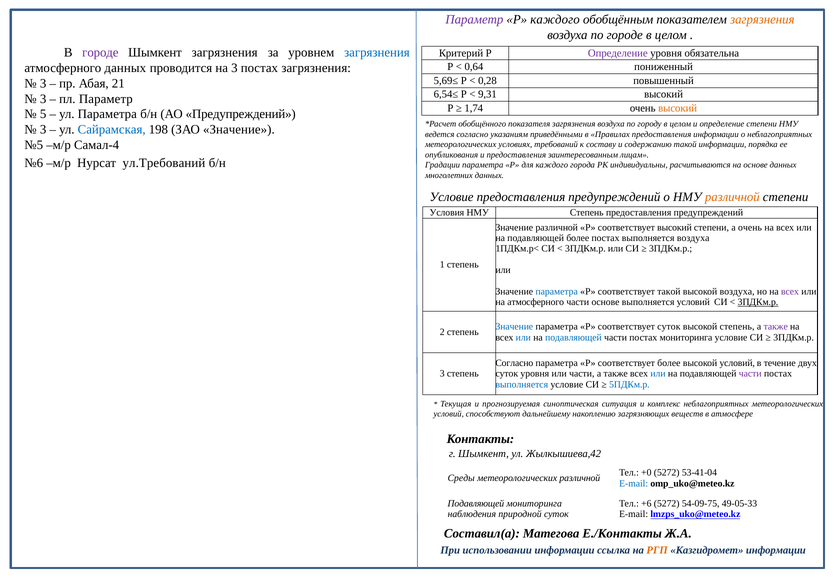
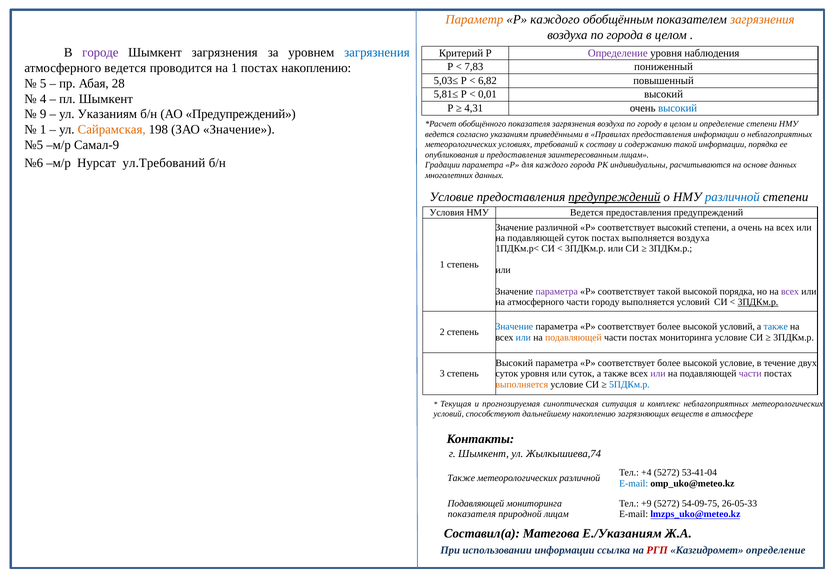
Параметр at (474, 20) colour: purple -> orange
по городе: городе -> города
обязательна: обязательна -> наблюдения
0,64: 0,64 -> 7,83
атмосферного данных: данных -> ведется
на 3: 3 -> 1
постах загрязнения: загрязнения -> накоплению
5,69≤: 5,69≤ -> 5,03≤
0,28: 0,28 -> 6,82
3 at (43, 83): 3 -> 5
21: 21 -> 28
6,54≤: 6,54≤ -> 5,81≤
9,31: 9,31 -> 0,01
3 at (43, 99): 3 -> 4
пл Параметр: Параметр -> Шымкент
1,74: 1,74 -> 4,31
высокий at (678, 108) colour: orange -> blue
5: 5 -> 9
ул Параметра: Параметра -> Указаниям
3 at (43, 130): 3 -> 1
Сайрамская colour: blue -> orange
Самал-4: Самал-4 -> Самал-9
предупреждений at (614, 197) underline: none -> present
различной at (732, 197) colour: orange -> blue
Степень at (587, 213): Степень -> Ведется
подавляющей более: более -> суток
параметра at (557, 292) colour: blue -> purple
высокой воздуха: воздуха -> порядка
части основе: основе -> городу
суток at (669, 327): суток -> более
высокой степень: степень -> условий
также at (776, 327) colour: purple -> blue
подавляющей at (573, 337) colour: blue -> orange
Согласно at (514, 363): Согласно -> Высокий
высокой условий: условий -> условие
или части: части -> суток
или at (658, 374) colour: blue -> purple
выполняется at (522, 385) colour: blue -> orange
Жылкышиева,42: Жылкышиева,42 -> Жылкышиева,74
+0: +0 -> +4
Среды at (461, 478): Среды -> Также
+6: +6 -> +9
49-05-33: 49-05-33 -> 26-05-33
наблюдения at (472, 514): наблюдения -> показателя
природной суток: суток -> лицам
Е./Контакты: Е./Контакты -> Е./Указаниям
РГП colour: orange -> red
Казгидромет информации: информации -> определение
